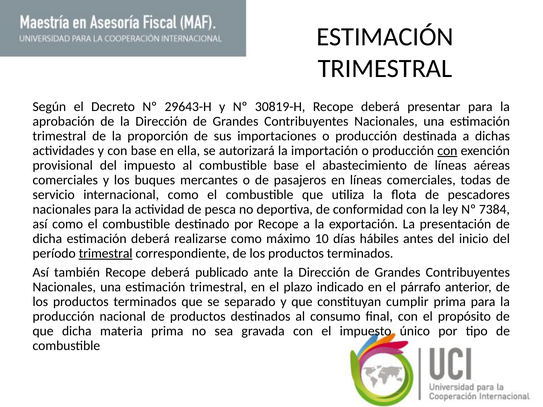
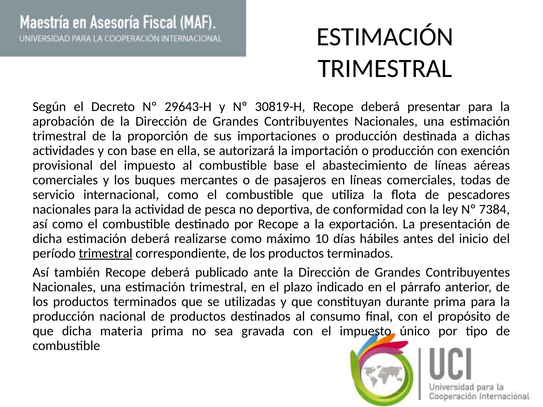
con at (447, 151) underline: present -> none
separado: separado -> utilizadas
cumplir: cumplir -> durante
